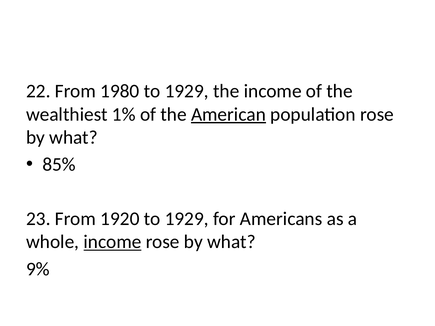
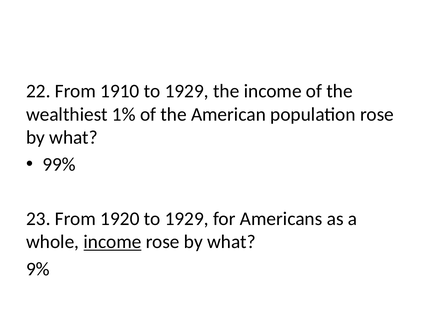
1980: 1980 -> 1910
American underline: present -> none
85%: 85% -> 99%
